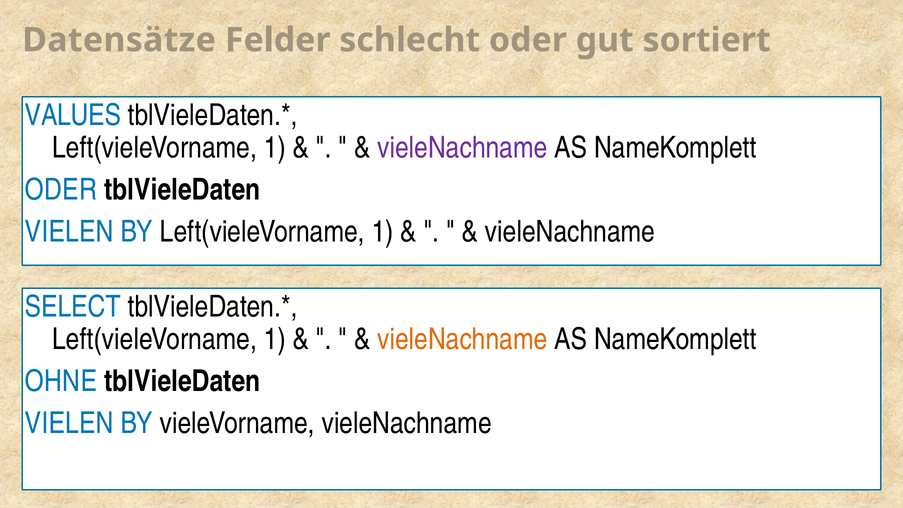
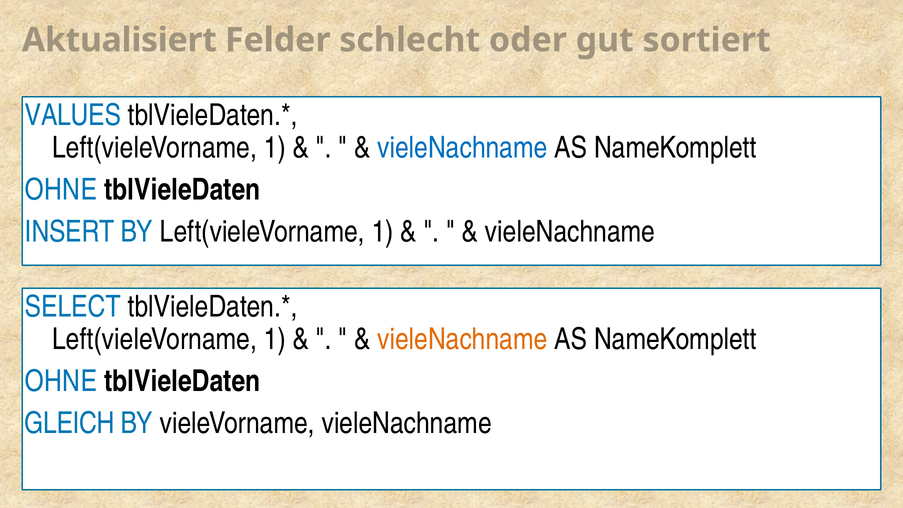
Datensätze: Datensätze -> Aktualisiert
vieleNachname at (462, 148) colour: purple -> blue
ODER at (61, 190): ODER -> OHNE
VIELEN at (69, 232): VIELEN -> INSERT
VIELEN at (69, 423): VIELEN -> GLEICH
